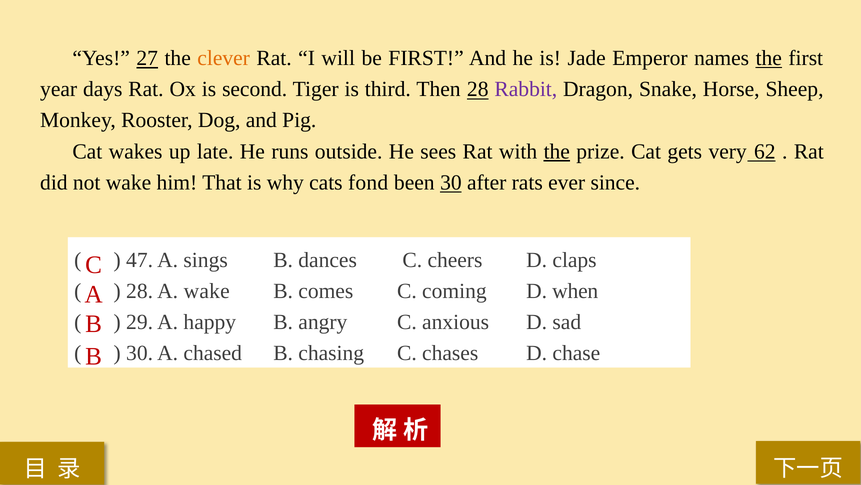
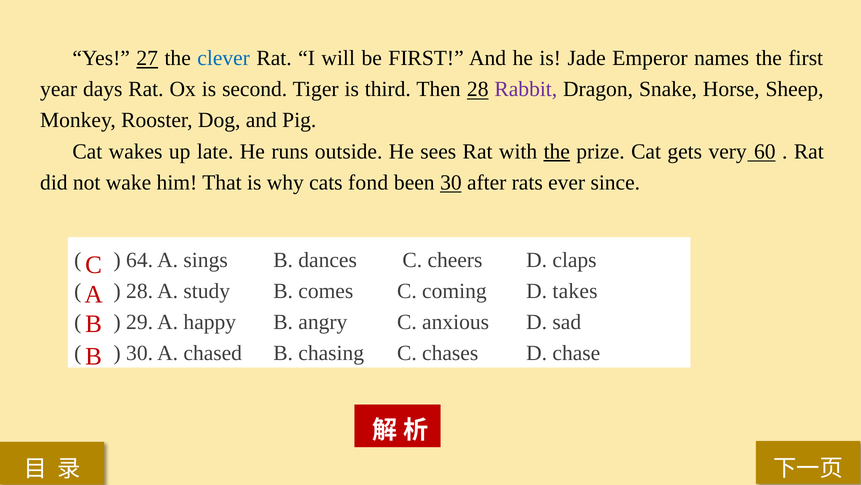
clever colour: orange -> blue
the at (769, 58) underline: present -> none
62: 62 -> 60
47: 47 -> 64
A wake: wake -> study
when: when -> takes
